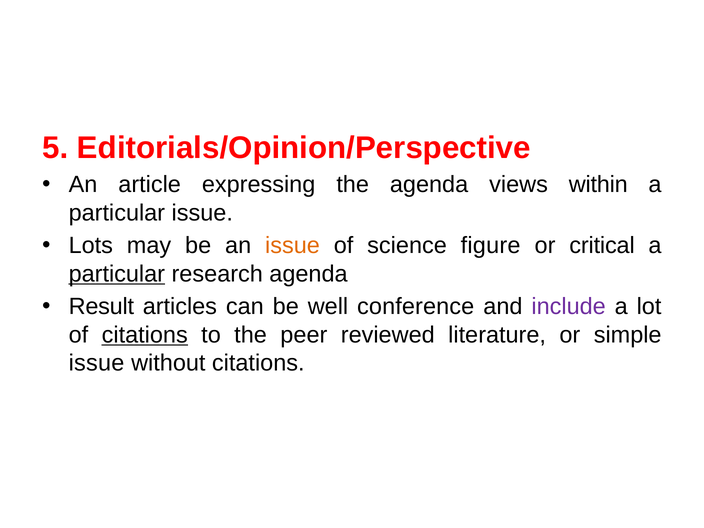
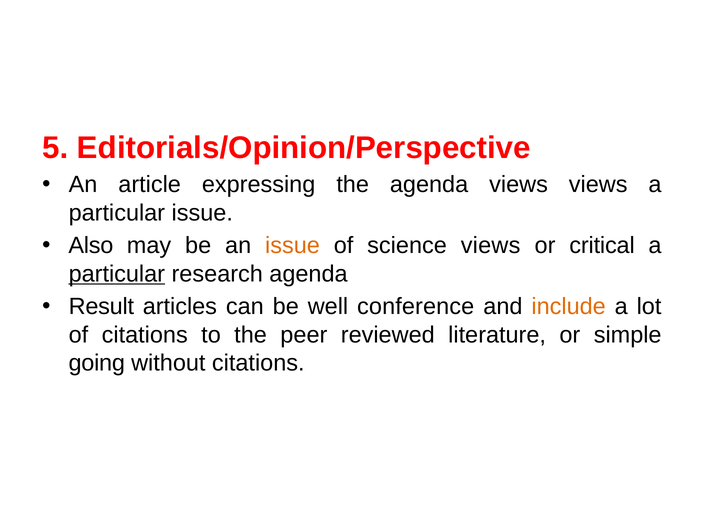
views within: within -> views
Lots: Lots -> Also
science figure: figure -> views
include colour: purple -> orange
citations at (145, 335) underline: present -> none
issue at (97, 363): issue -> going
